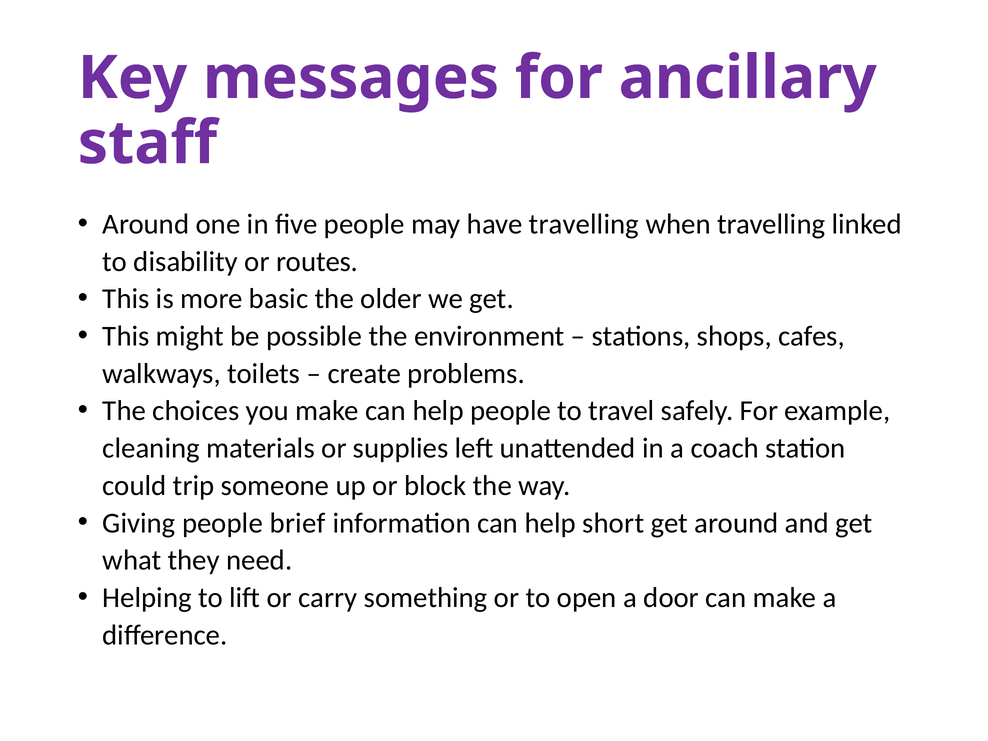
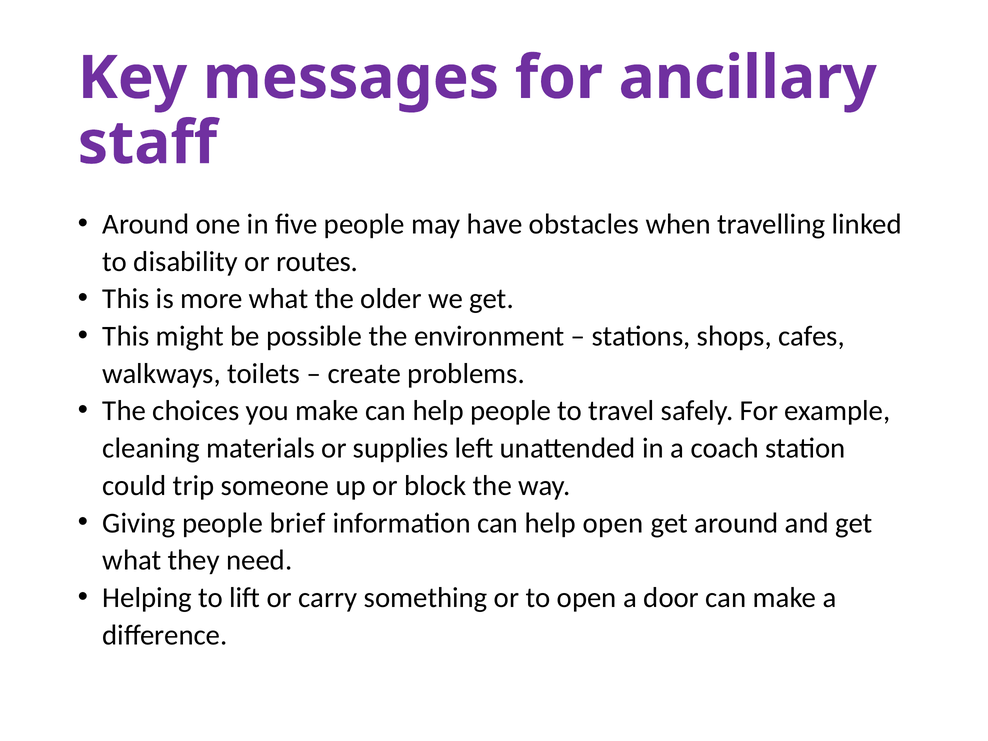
have travelling: travelling -> obstacles
more basic: basic -> what
help short: short -> open
